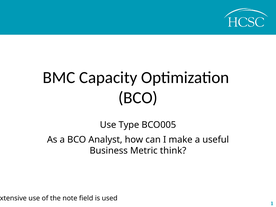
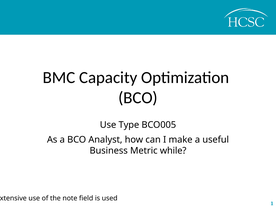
think: think -> while
